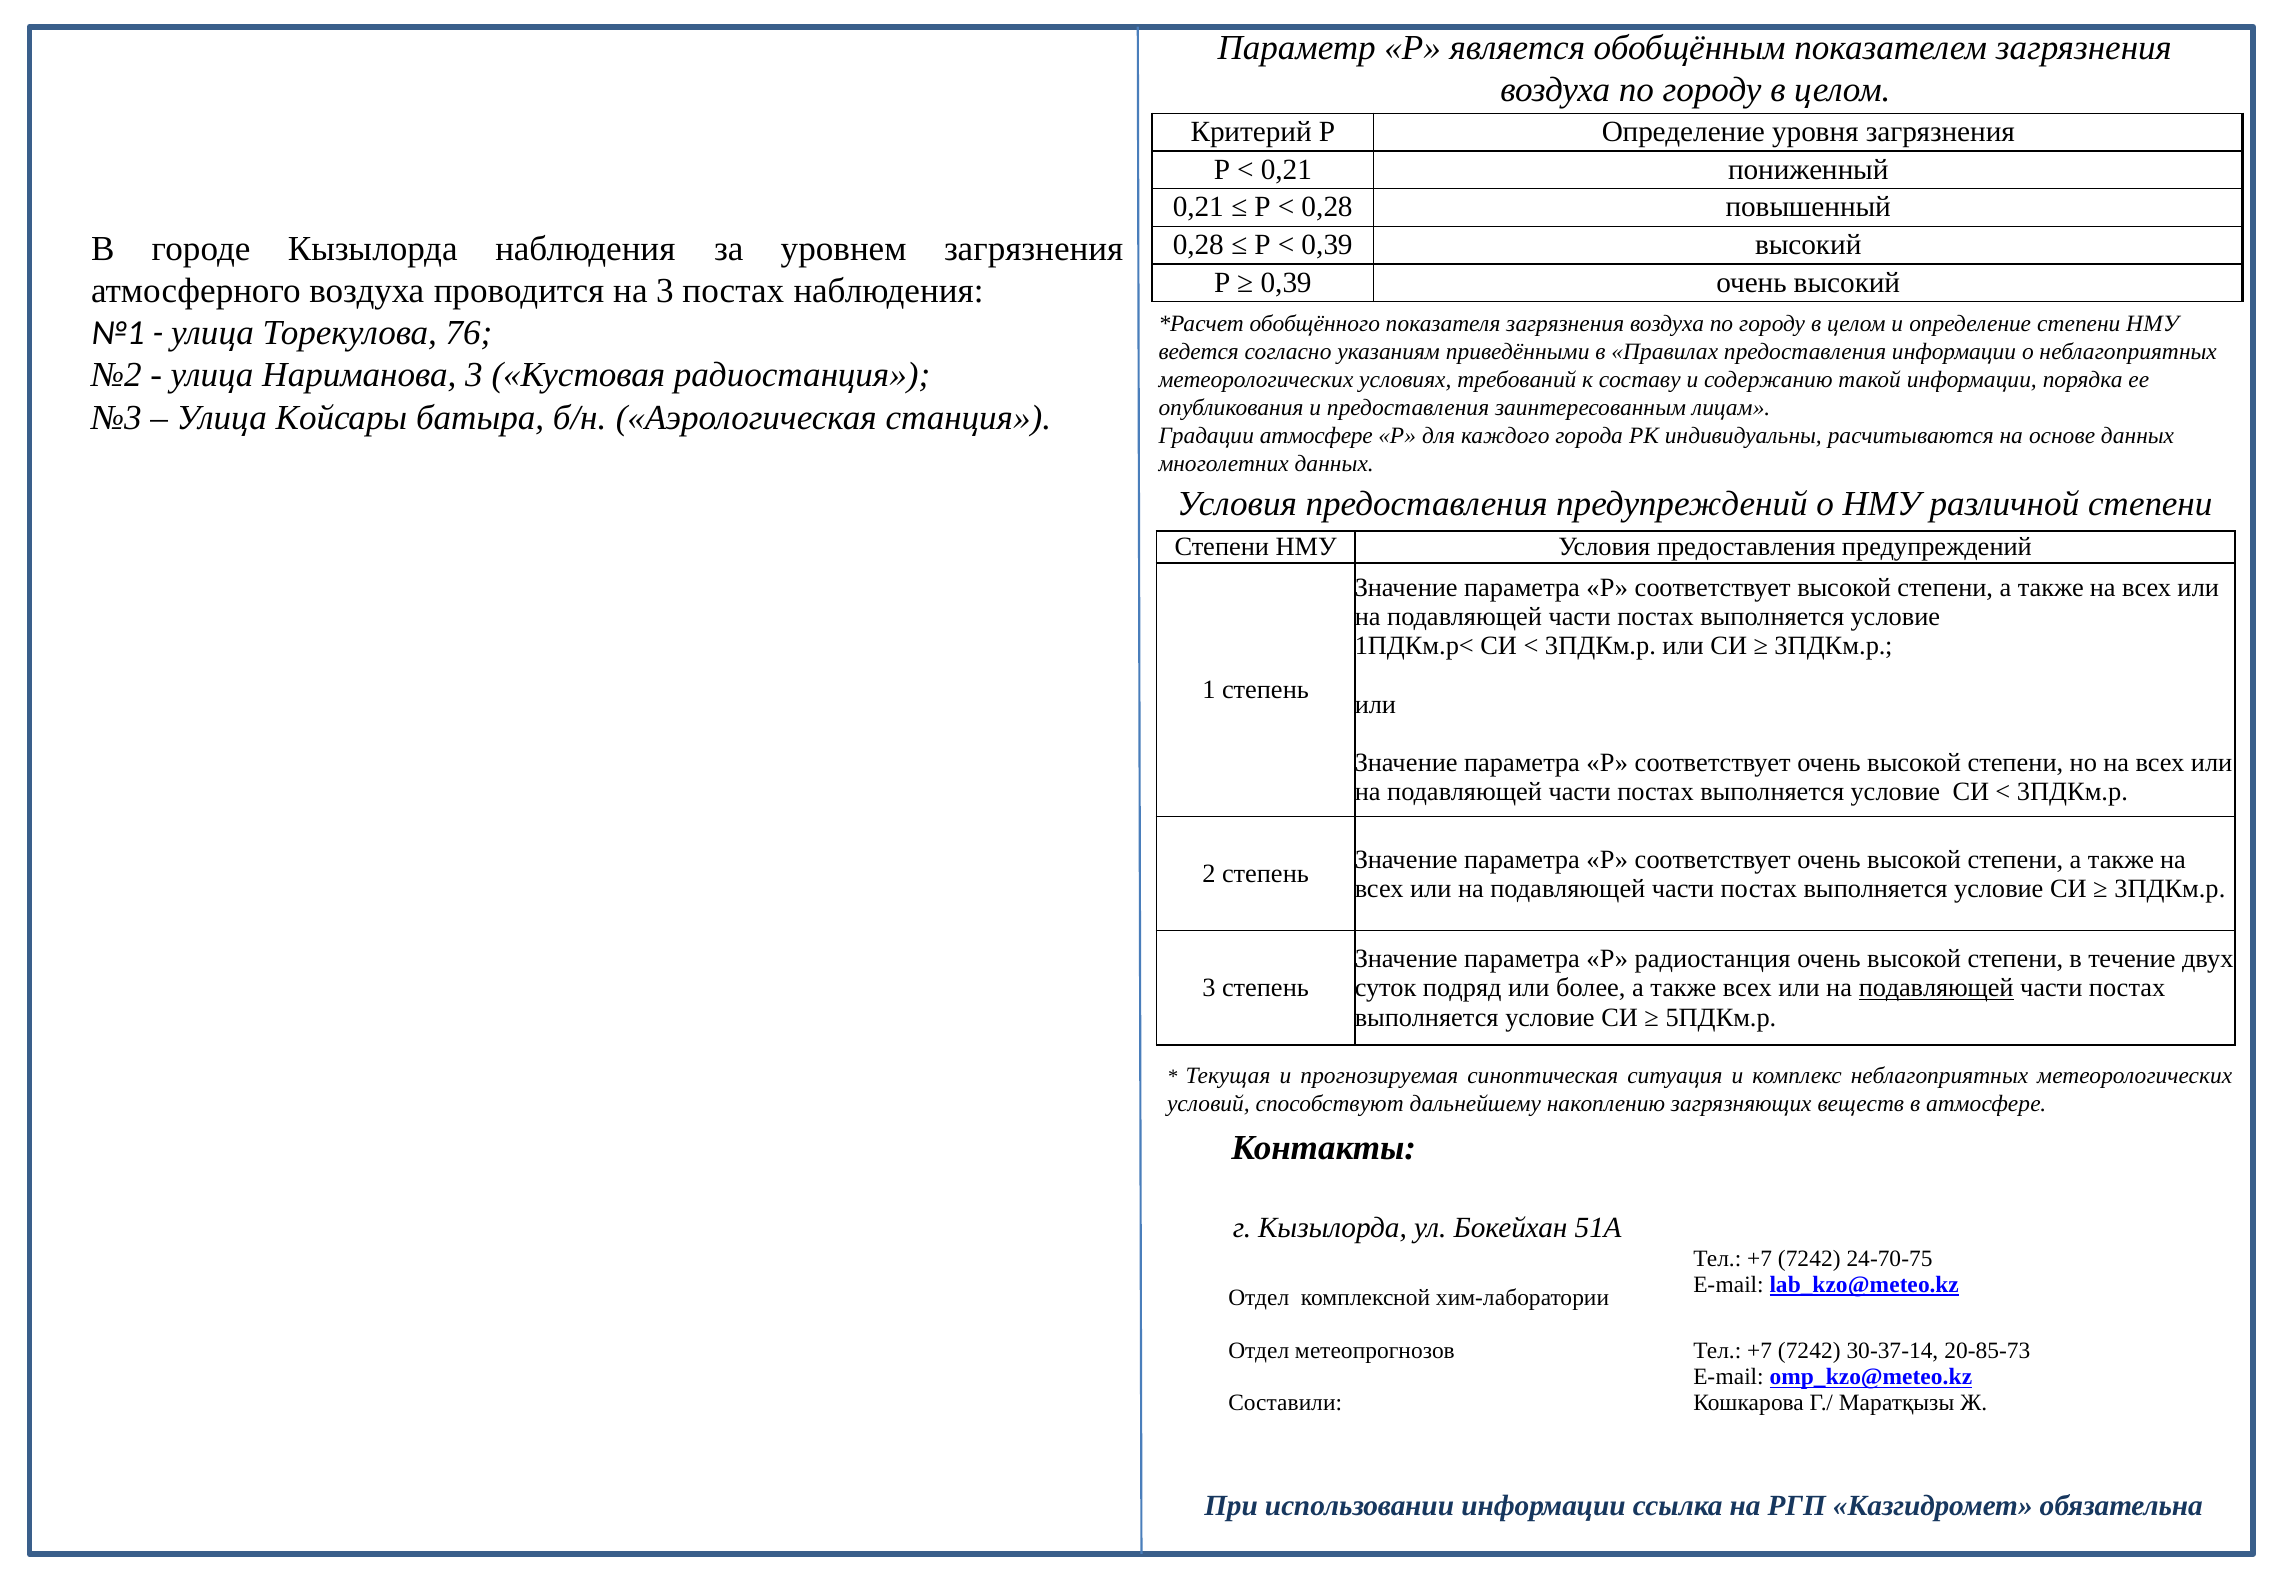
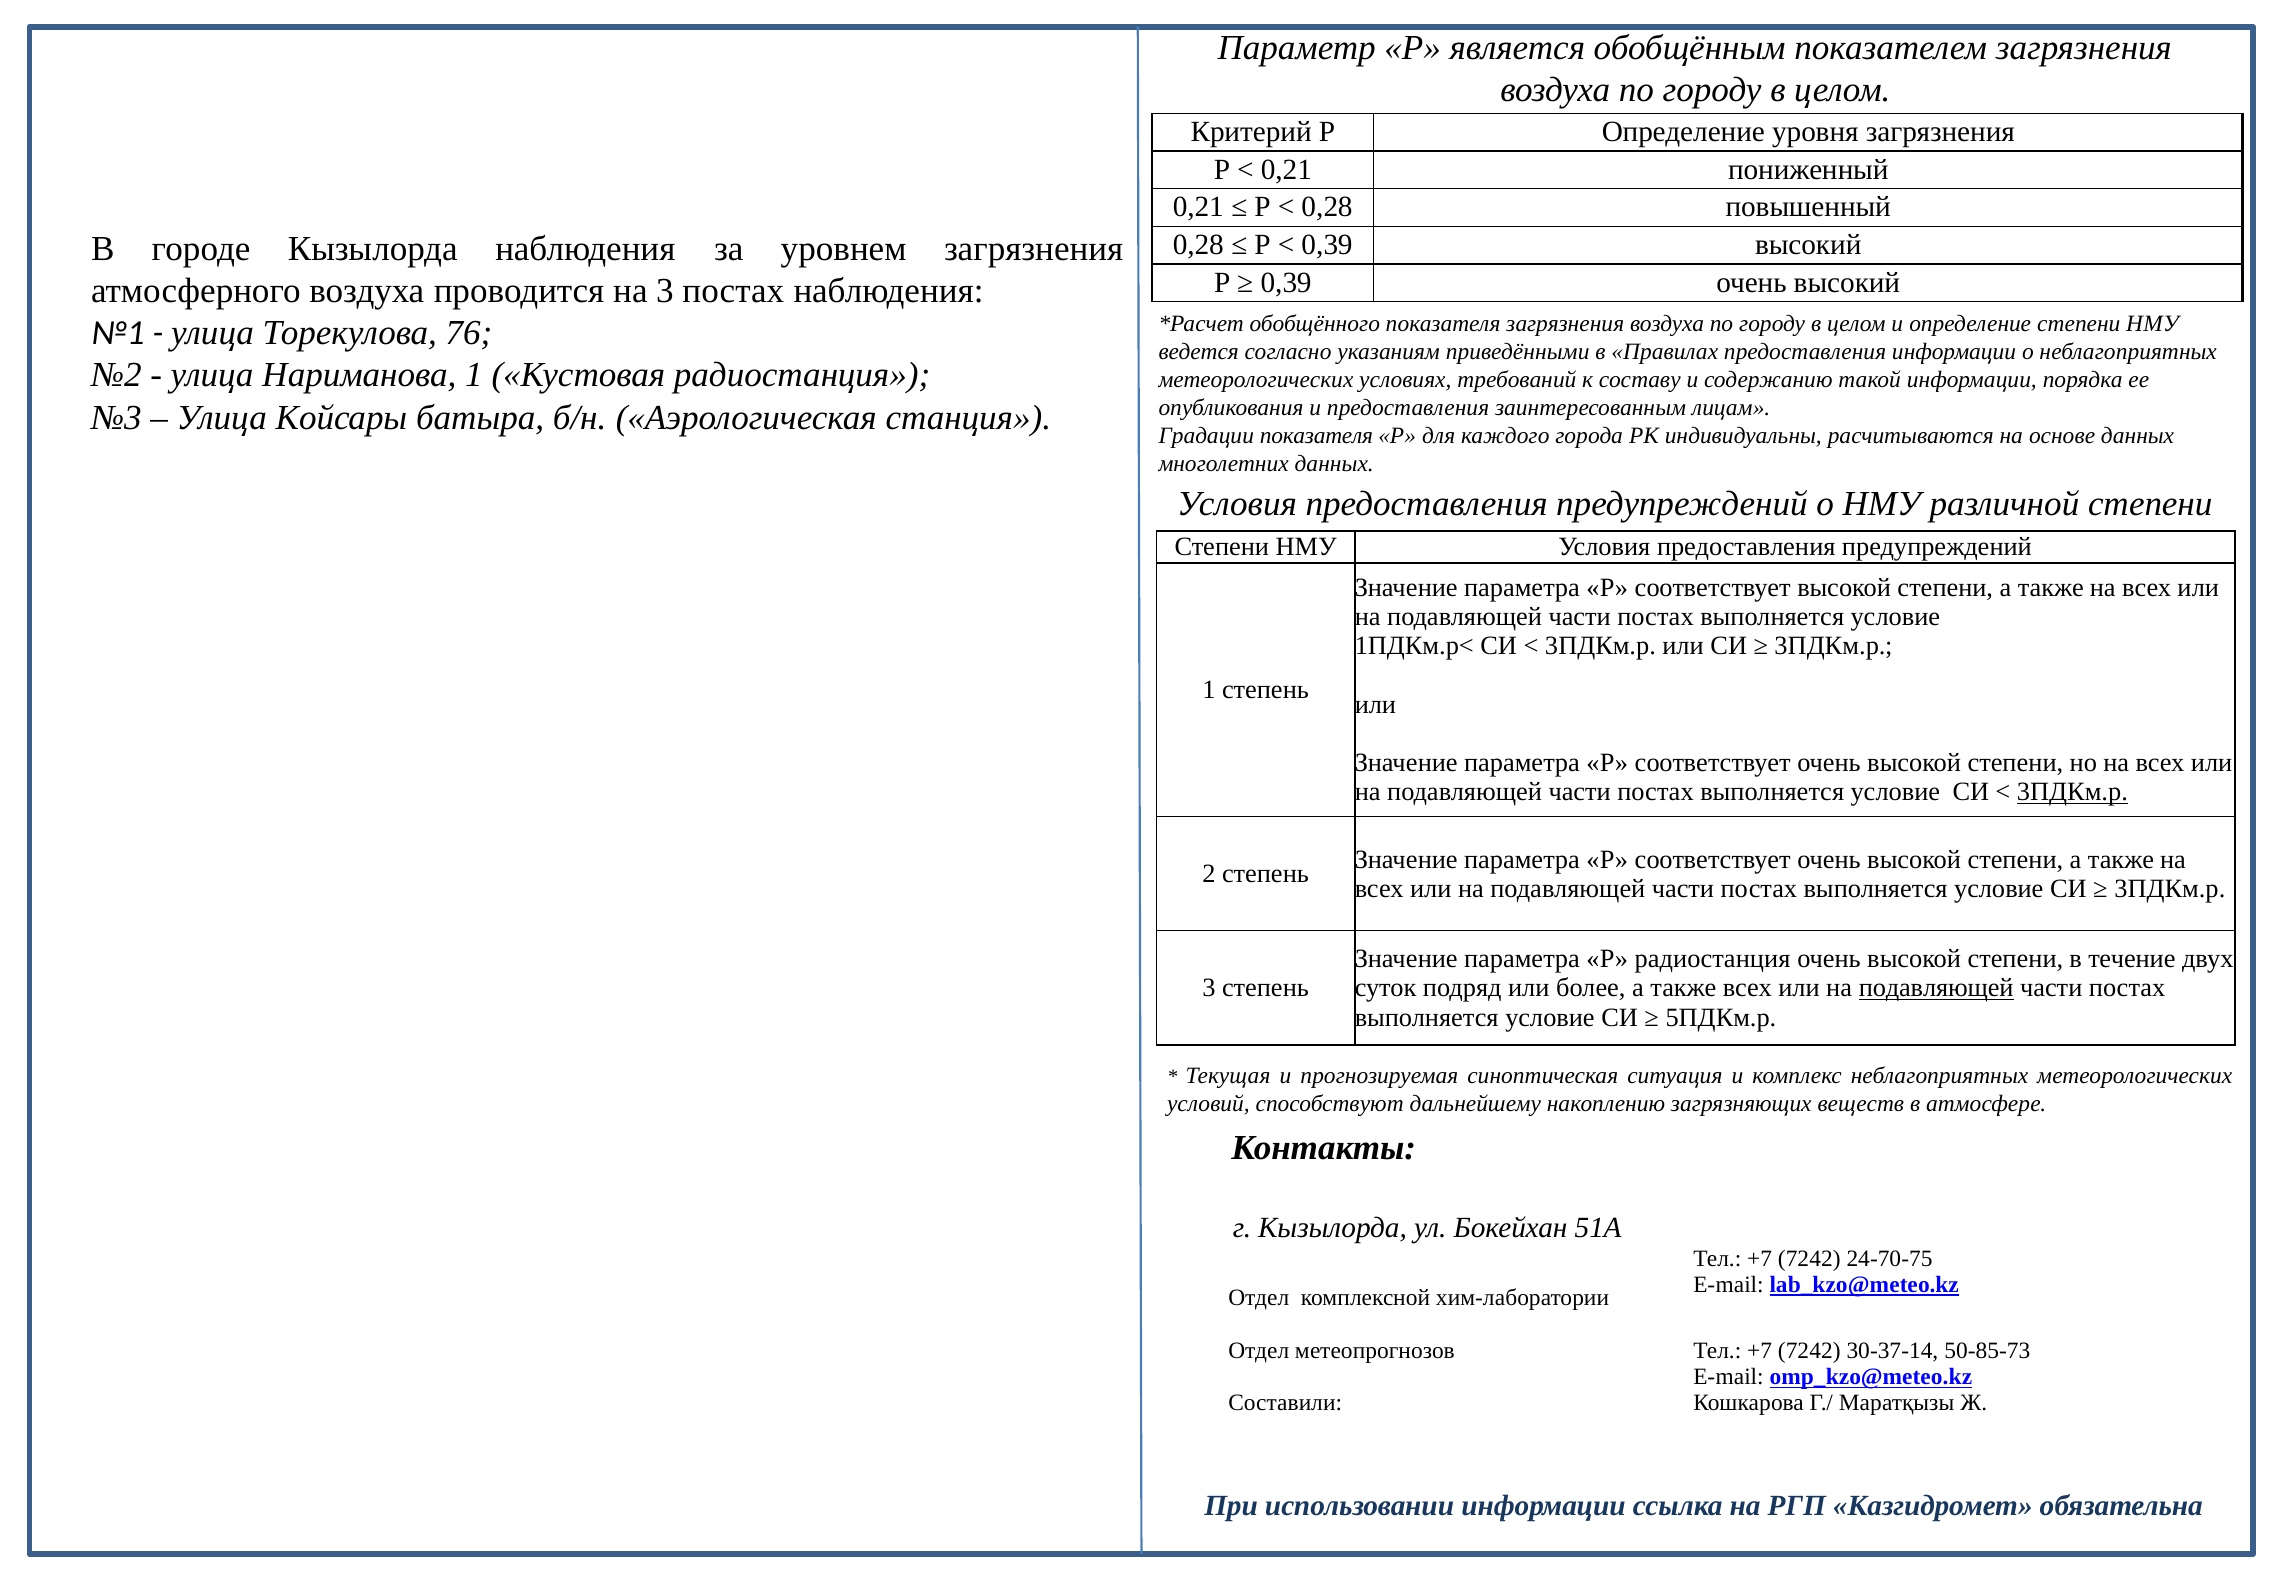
Нариманова 3: 3 -> 1
Градации атмосфере: атмосфере -> показателя
3ПДКм.р at (2072, 792) underline: none -> present
20-85-73: 20-85-73 -> 50-85-73
